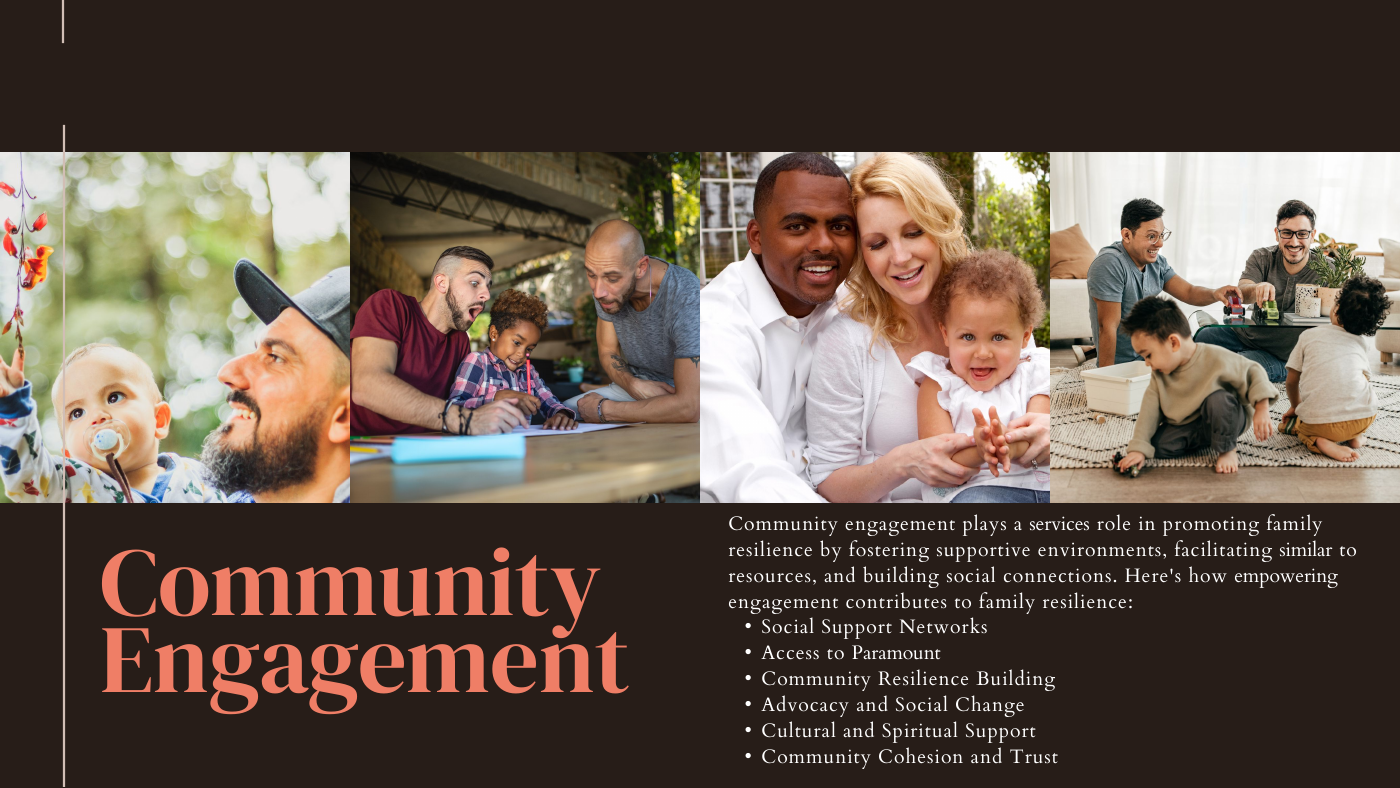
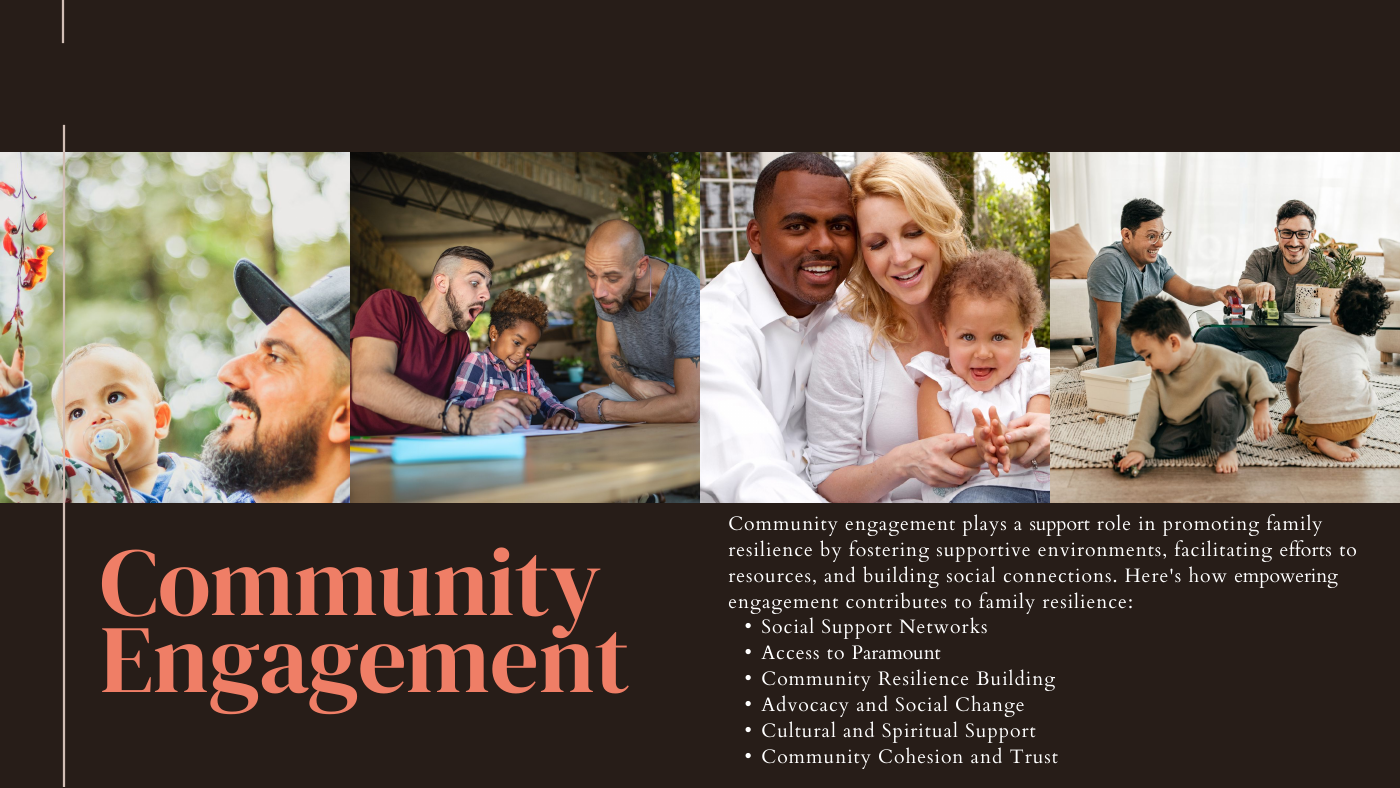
a services: services -> support
similar: similar -> efforts
